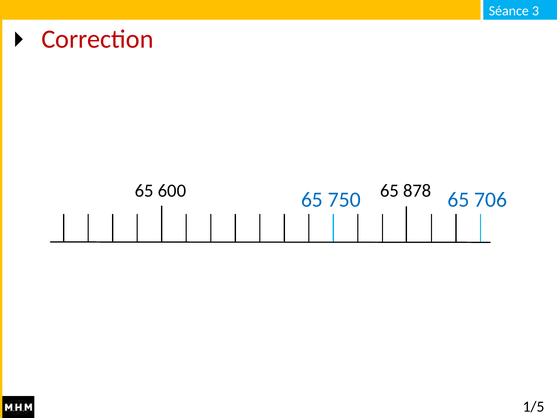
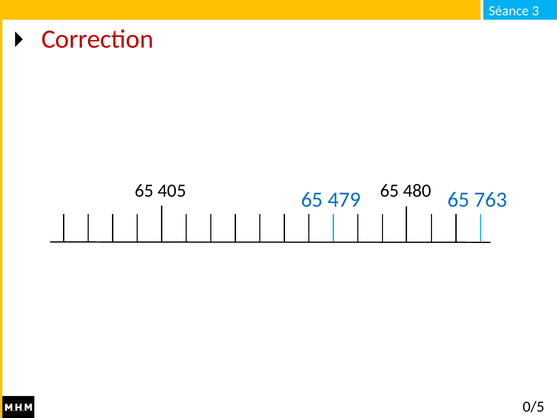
600: 600 -> 405
878: 878 -> 480
750: 750 -> 479
706: 706 -> 763
1/5: 1/5 -> 0/5
